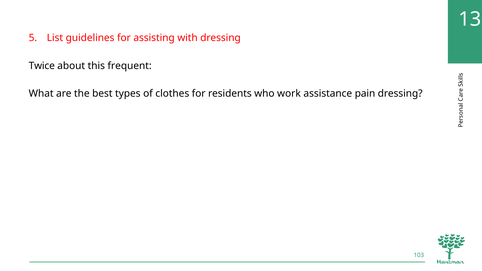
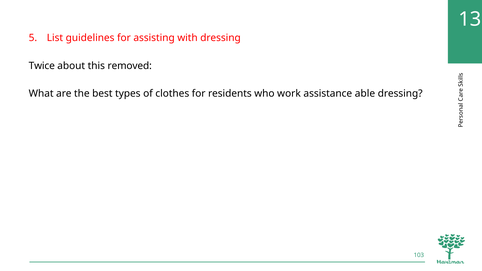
frequent: frequent -> removed
pain: pain -> able
